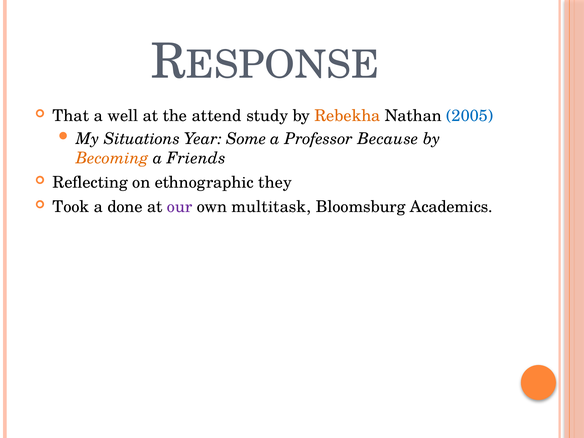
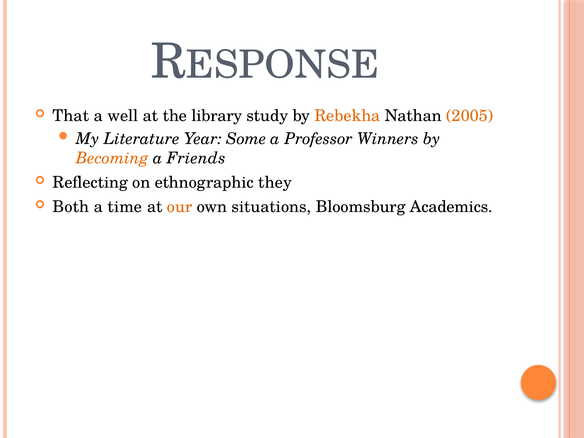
attend: attend -> library
2005 colour: blue -> orange
Situations: Situations -> Literature
Because: Because -> Winners
Took: Took -> Both
done: done -> time
our colour: purple -> orange
multitask: multitask -> situations
